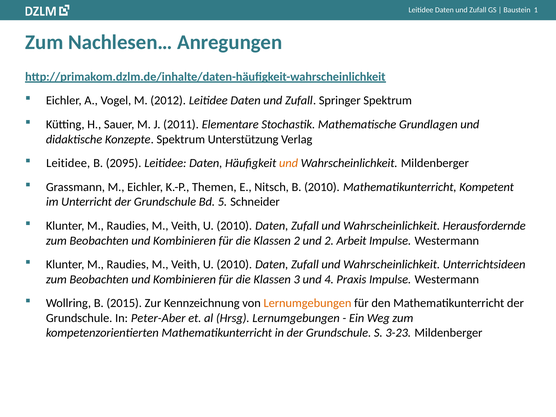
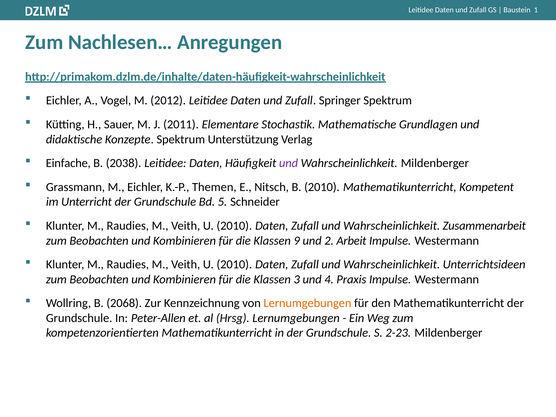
Leitidee at (68, 163): Leitidee -> Einfache
2095: 2095 -> 2038
und at (289, 163) colour: orange -> purple
Herausfordernde: Herausfordernde -> Zusammenarbeit
Klassen 2: 2 -> 9
2015: 2015 -> 2068
Peter-Aber: Peter-Aber -> Peter-Allen
3-23: 3-23 -> 2-23
